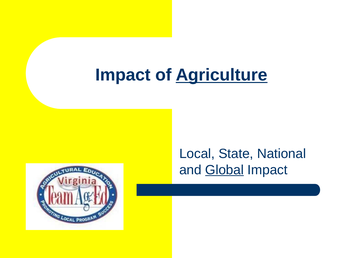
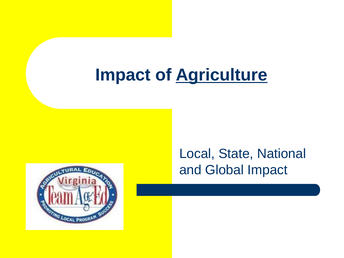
Global underline: present -> none
